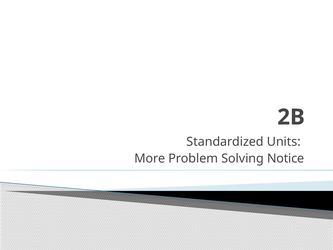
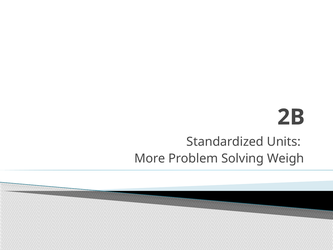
Notice: Notice -> Weigh
